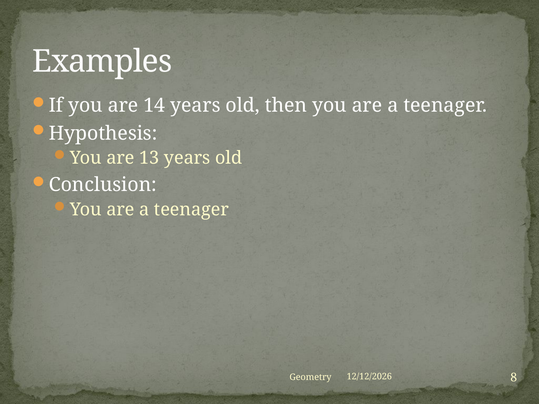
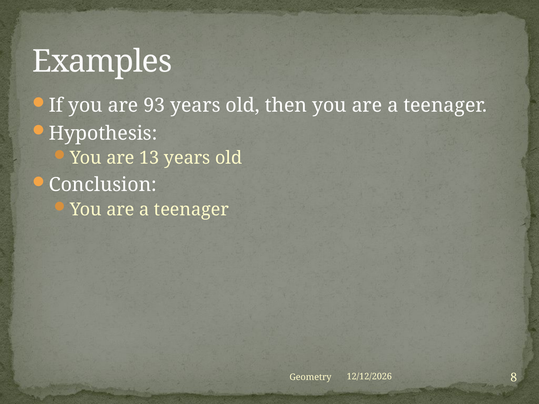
14: 14 -> 93
